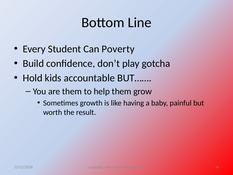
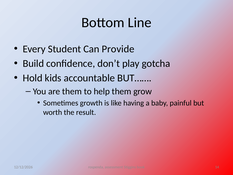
Poverty: Poverty -> Provide
